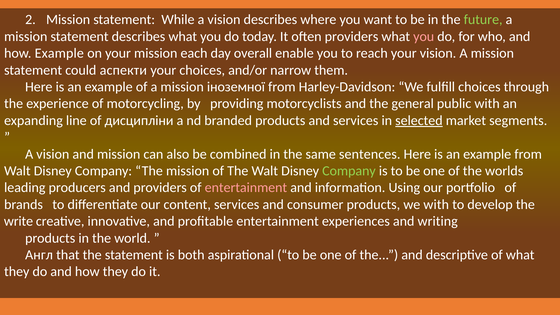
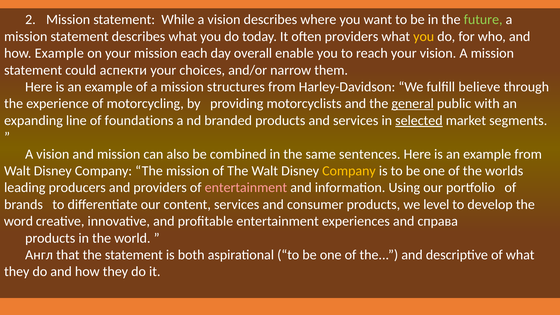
you at (424, 37) colour: pink -> yellow
іноземної: іноземної -> structures
fulfill choices: choices -> believe
general underline: none -> present
дисципліни: дисципліни -> foundations
Company at (349, 171) colour: light green -> yellow
we with: with -> level
write: write -> word
writing: writing -> справа
